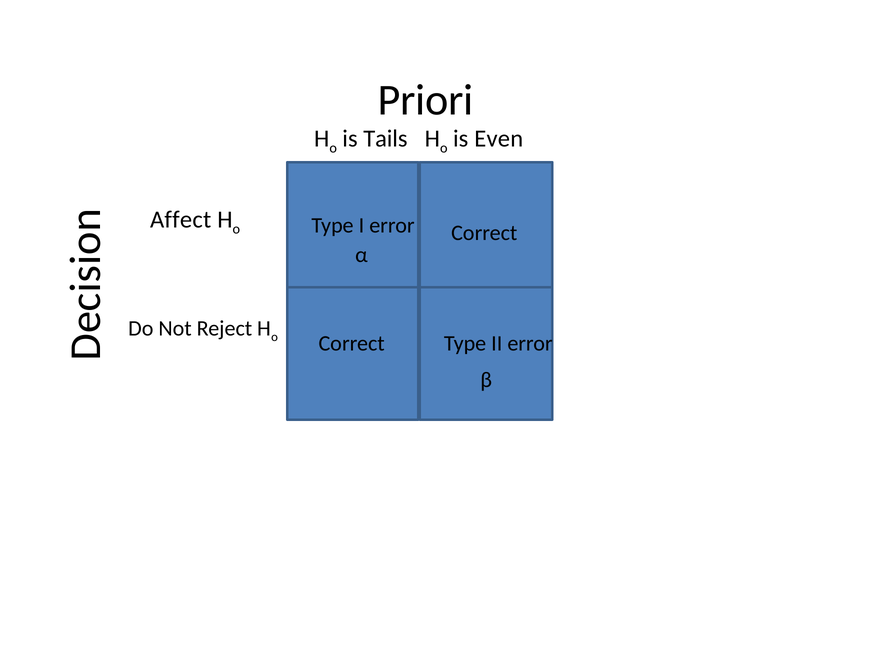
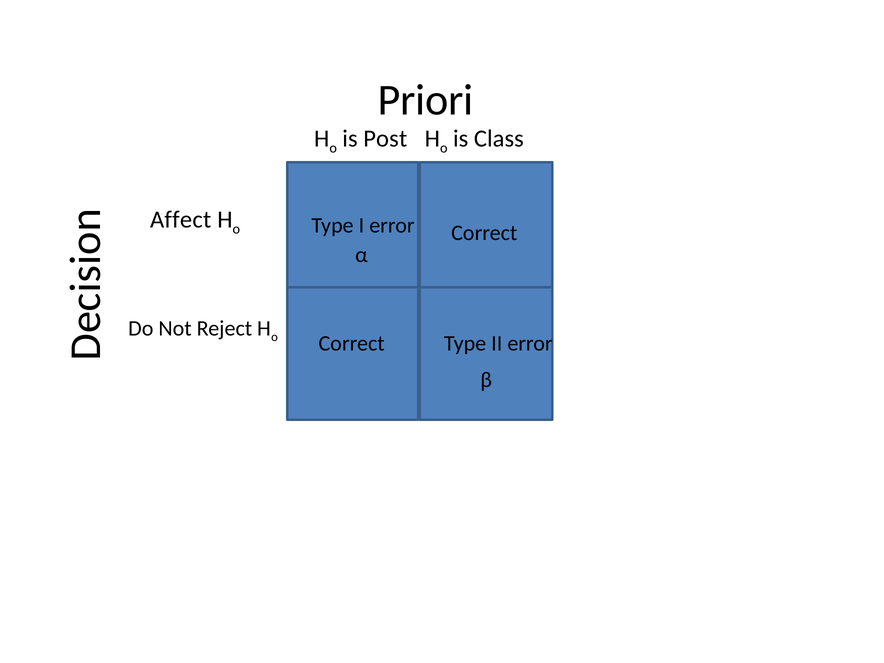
Tails: Tails -> Post
Even: Even -> Class
